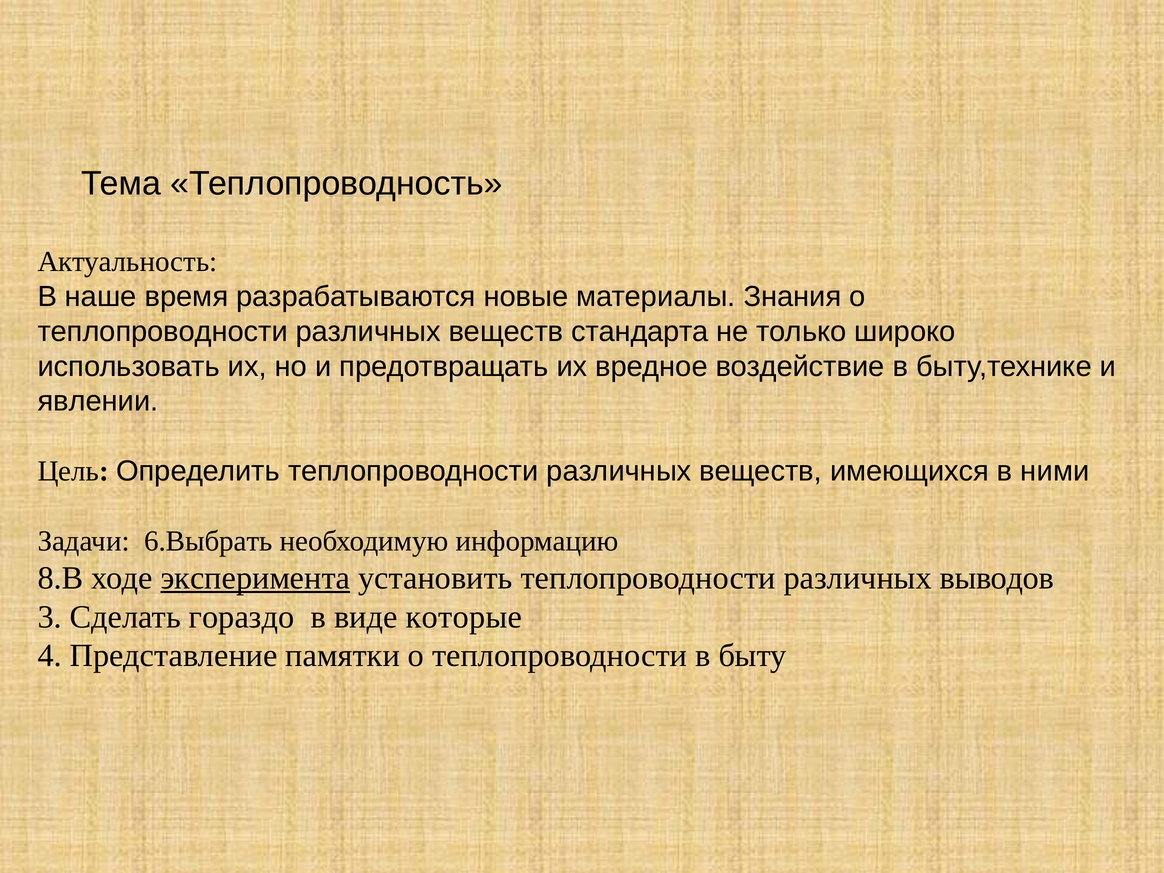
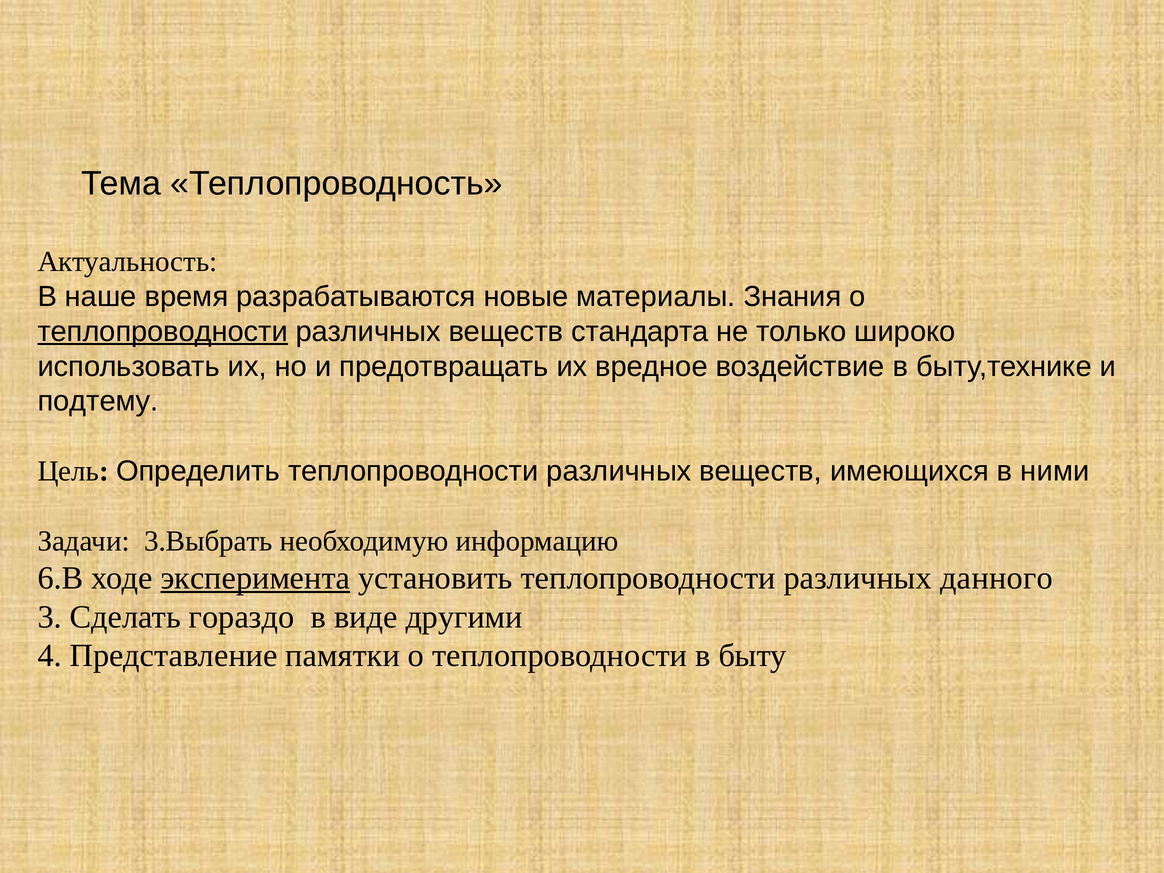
теплопроводности at (163, 331) underline: none -> present
явлении: явлении -> подтему
6.Выбрать: 6.Выбрать -> 3.Выбрать
8.В: 8.В -> 6.В
выводов: выводов -> данного
которые: которые -> другими
